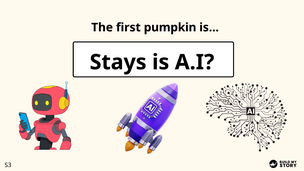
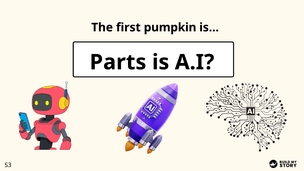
Stays: Stays -> Parts
